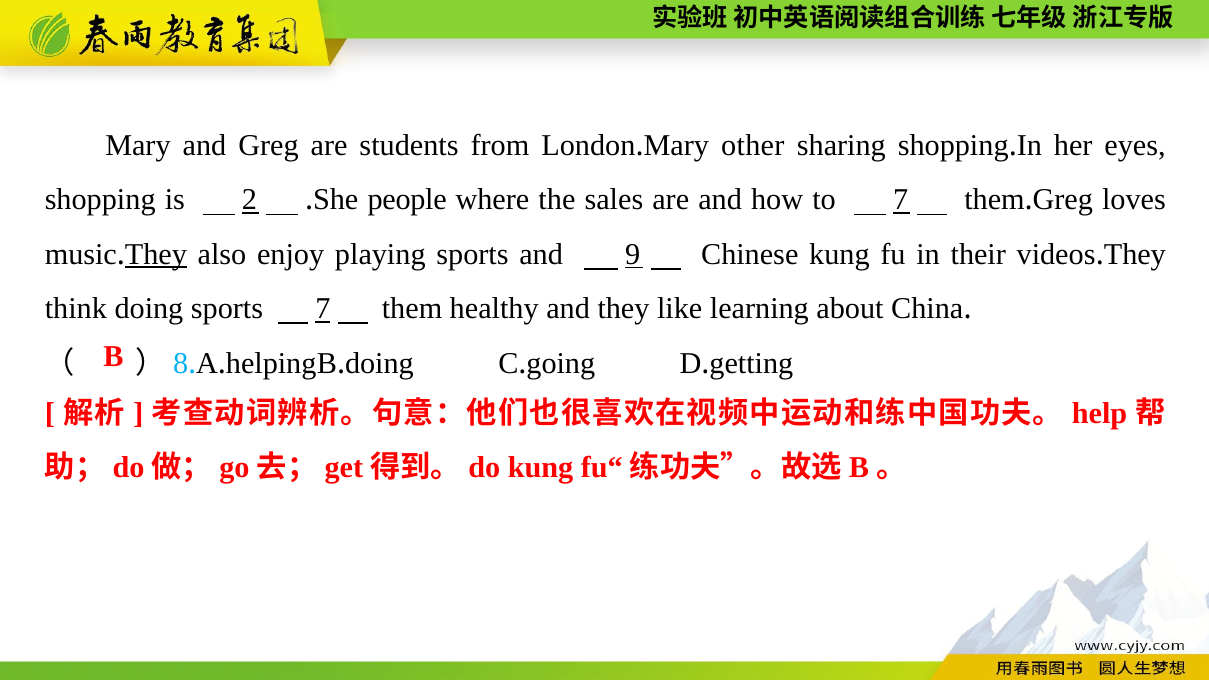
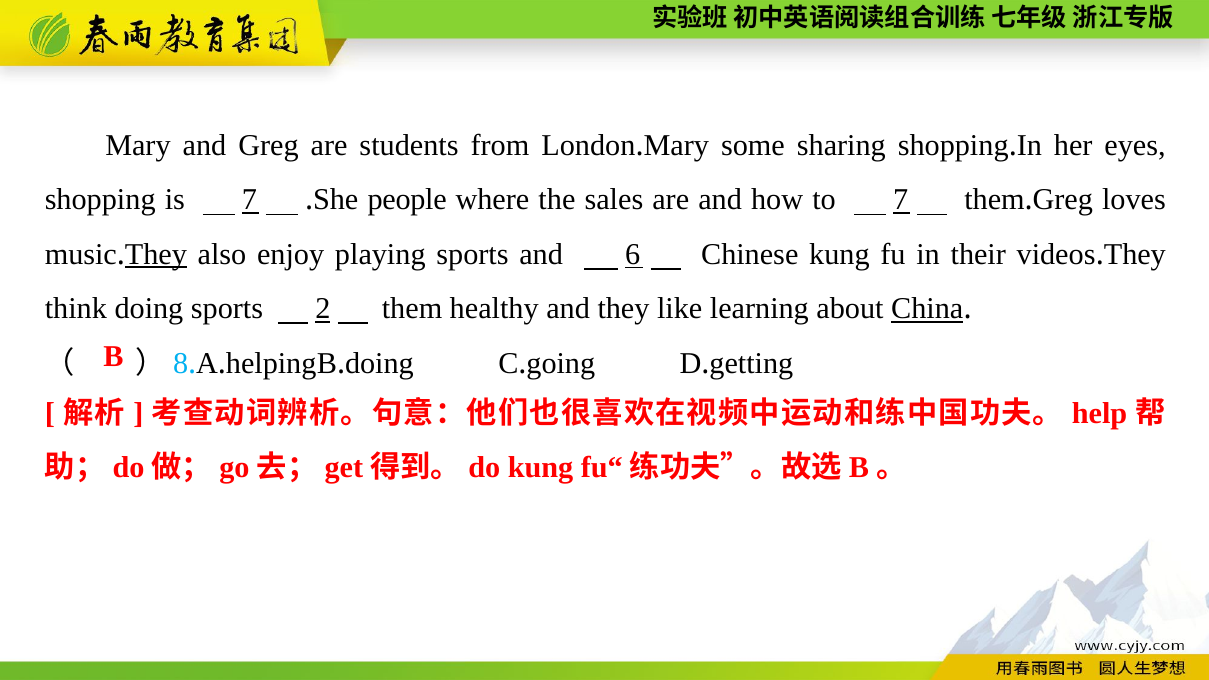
other: other -> some
is 2: 2 -> 7
9: 9 -> 6
sports 7: 7 -> 2
China underline: none -> present
